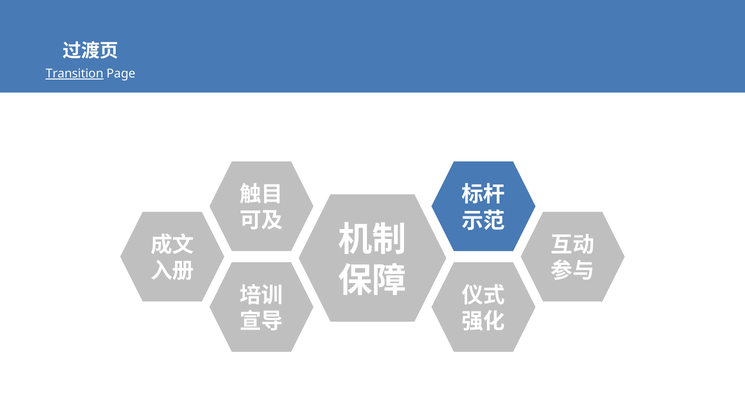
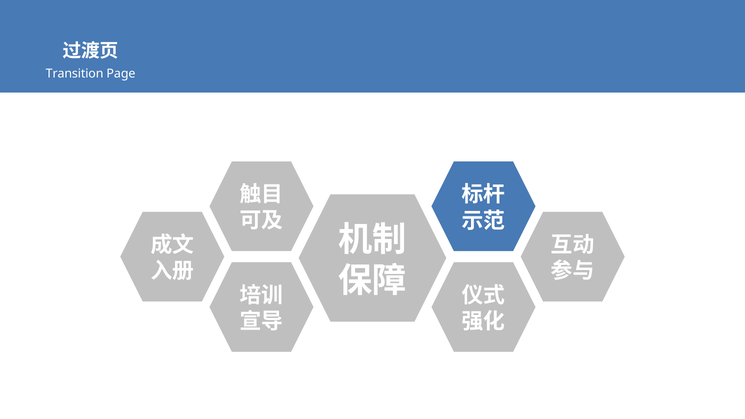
Transition underline: present -> none
